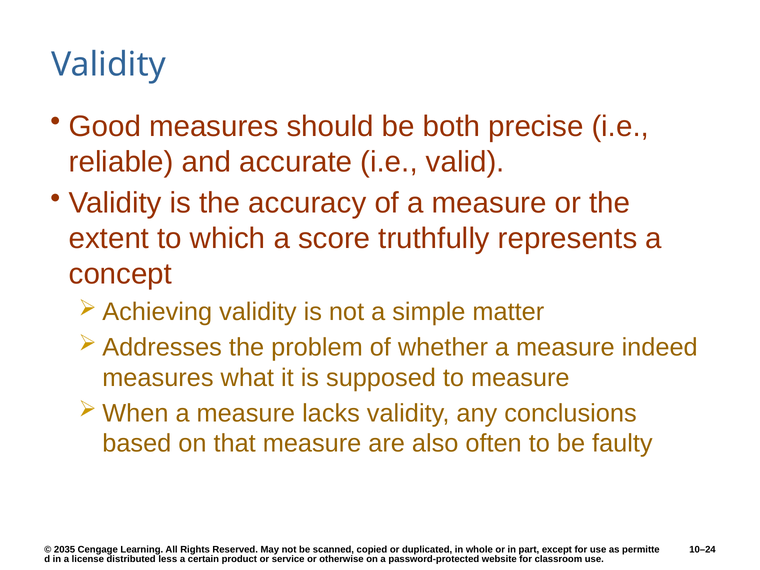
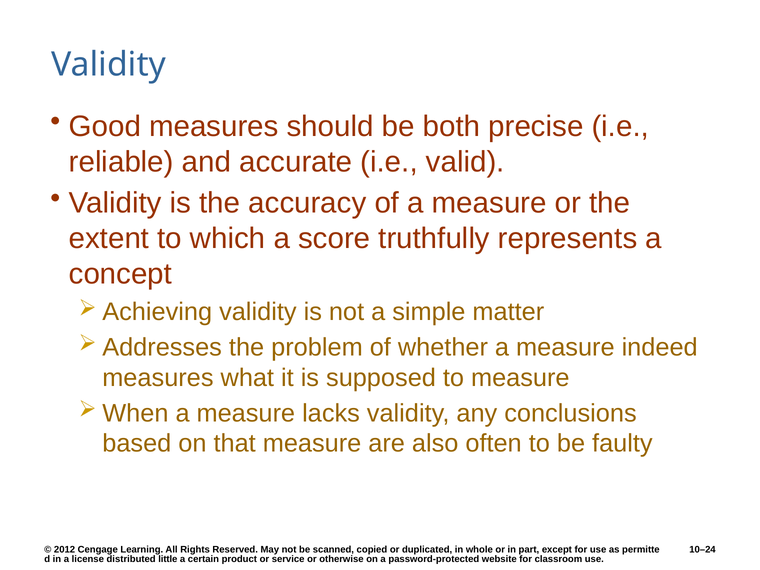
2035: 2035 -> 2012
less: less -> little
